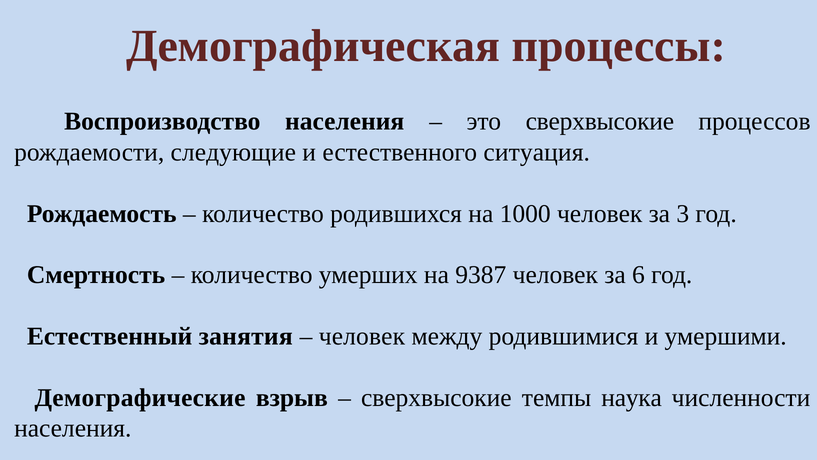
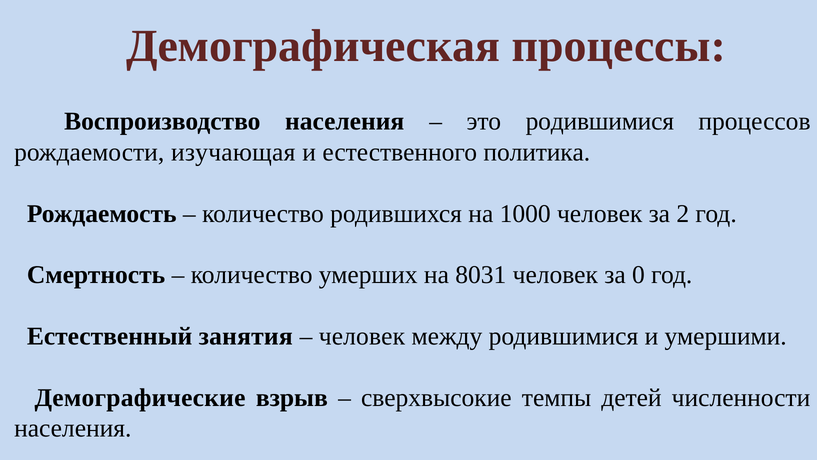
это сверхвысокие: сверхвысокие -> родившимися
следующие: следующие -> изучающая
ситуация: ситуация -> политика
3: 3 -> 2
9387: 9387 -> 8031
6: 6 -> 0
наука: наука -> детей
